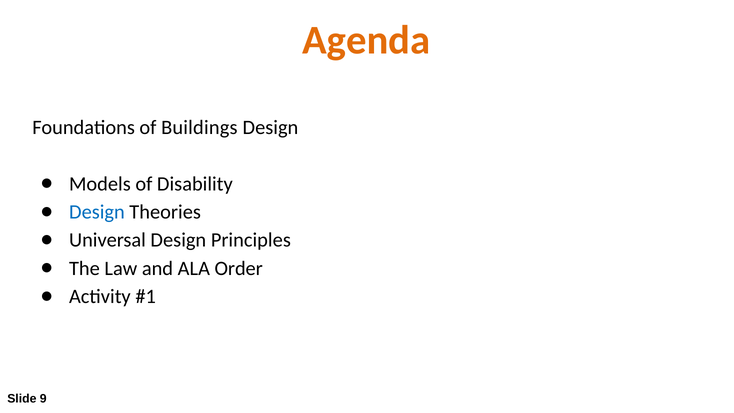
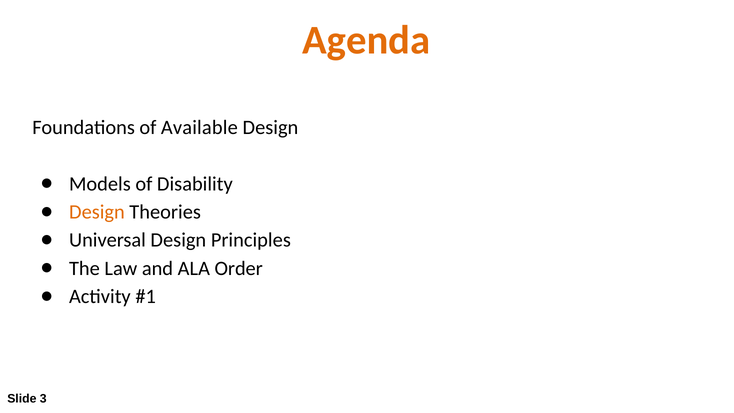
Buildings: Buildings -> Available
Design at (97, 212) colour: blue -> orange
9: 9 -> 3
